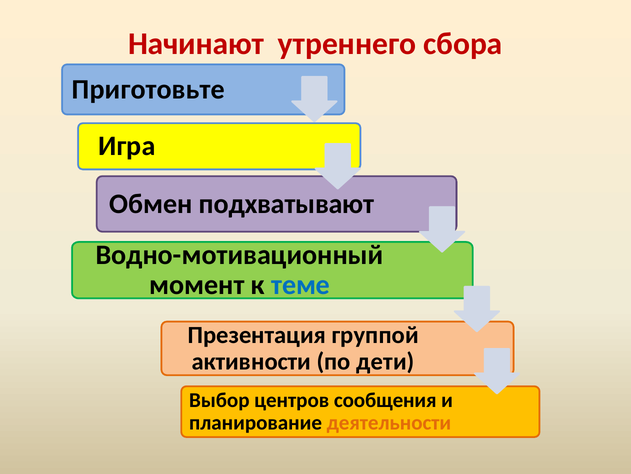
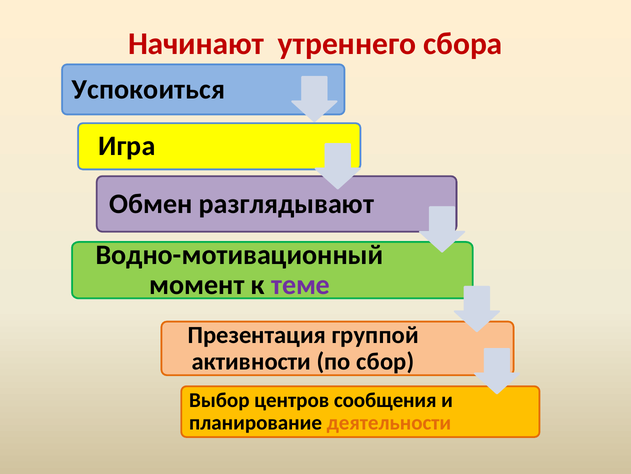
Приготовьте: Приготовьте -> Успокоиться
подхватывают: подхватывают -> разглядывают
теме colour: blue -> purple
дети: дети -> сбор
